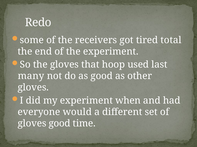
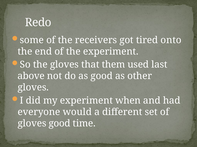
total: total -> onto
hoop: hoop -> them
many: many -> above
